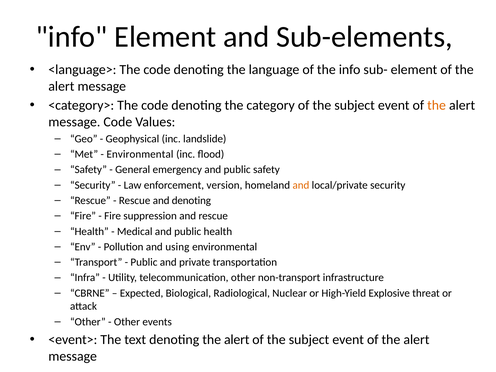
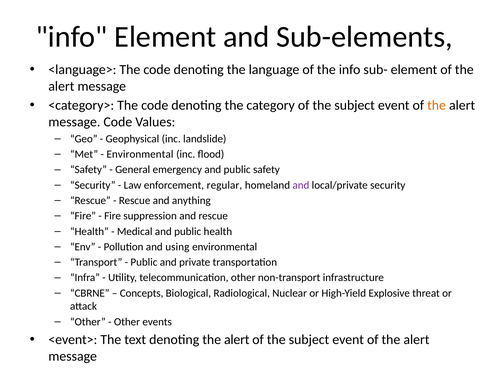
version: version -> regular
and at (301, 185) colour: orange -> purple
and denoting: denoting -> anything
Expected: Expected -> Concepts
